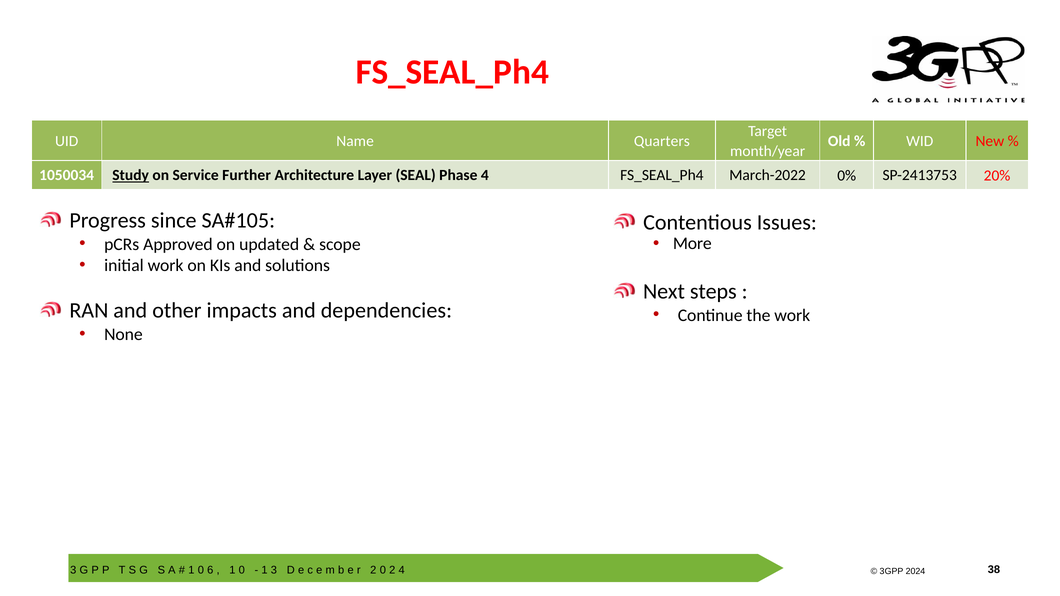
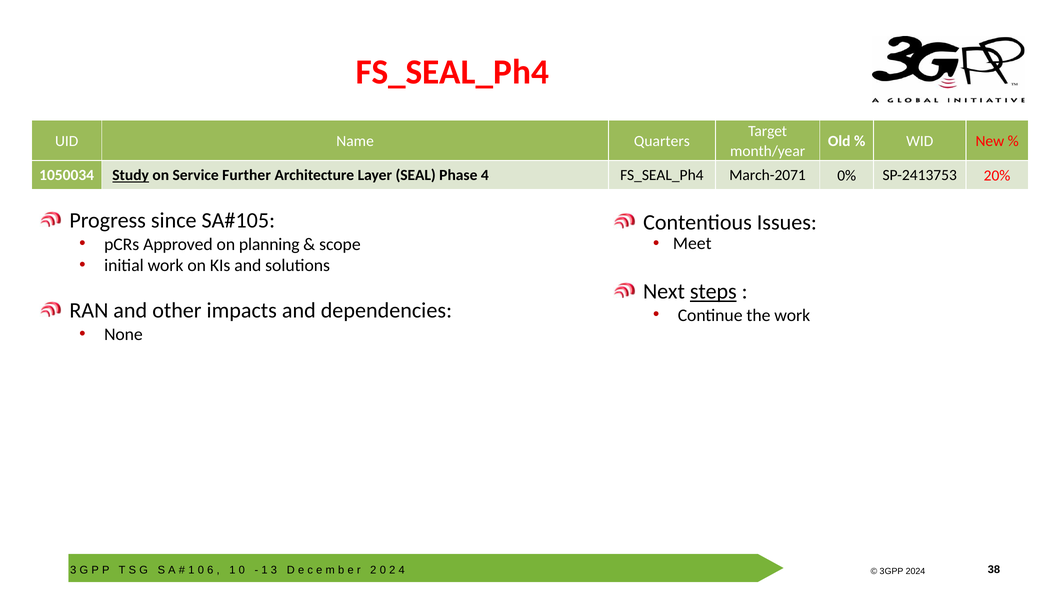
March-2022: March-2022 -> March-2071
More: More -> Meet
updated: updated -> planning
steps underline: none -> present
